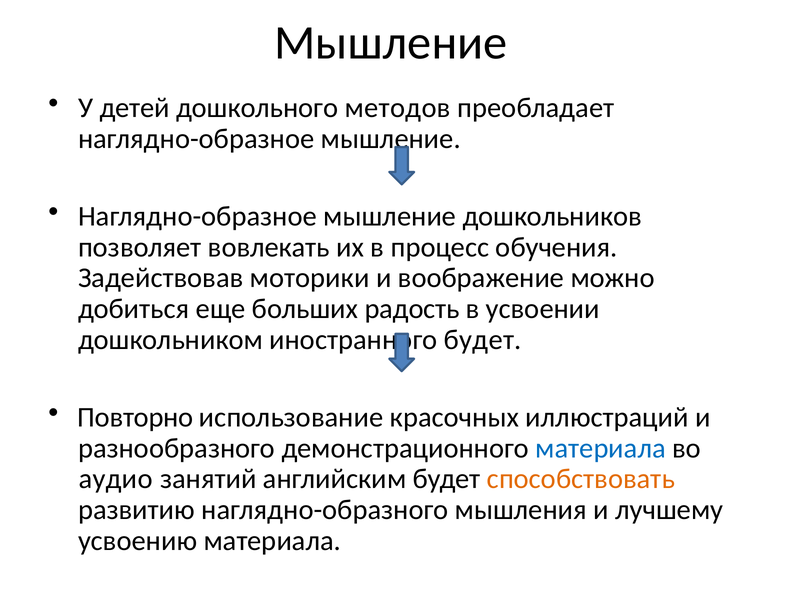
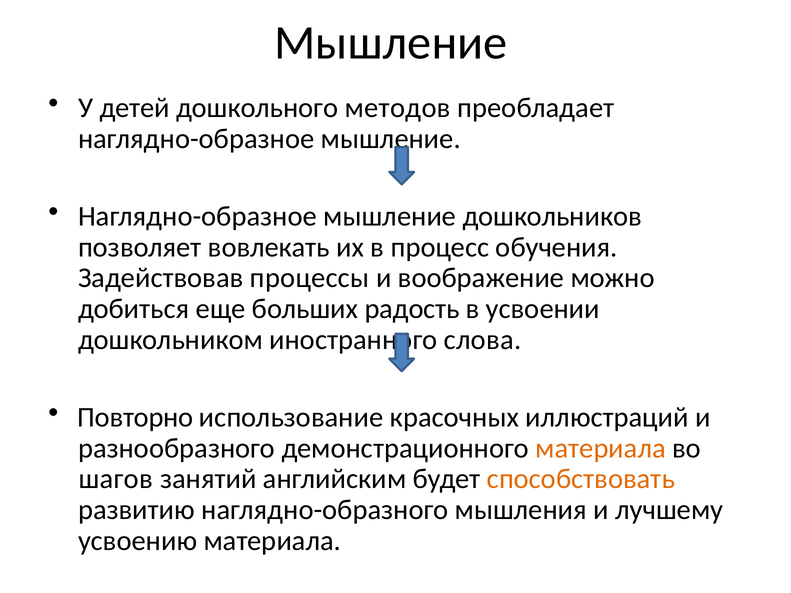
моторики: моторики -> процессы
будет at (483, 340): будет -> слова
материала at (601, 448) colour: blue -> orange
аудио: аудио -> шагов
